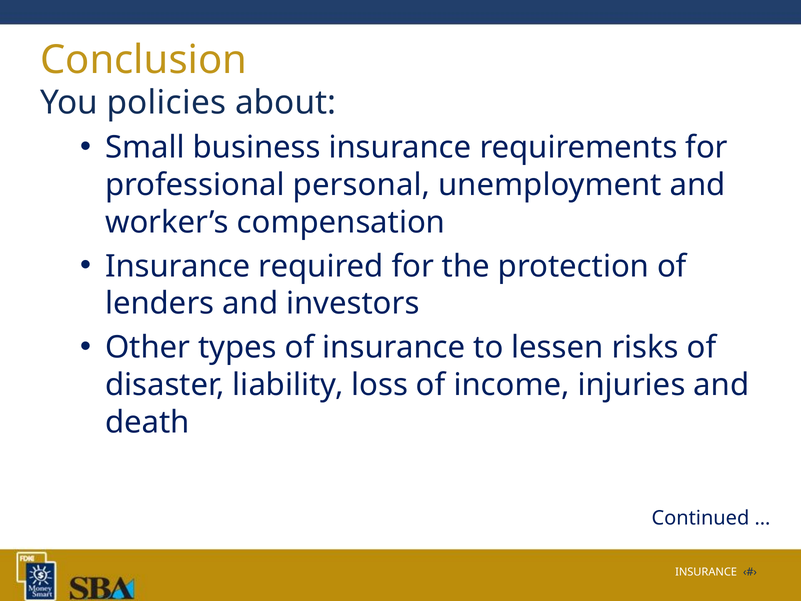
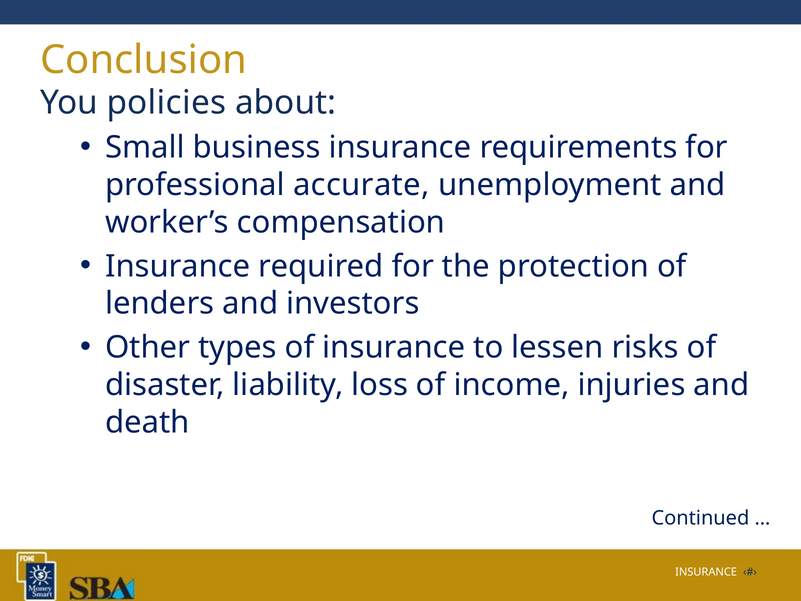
personal: personal -> accurate
